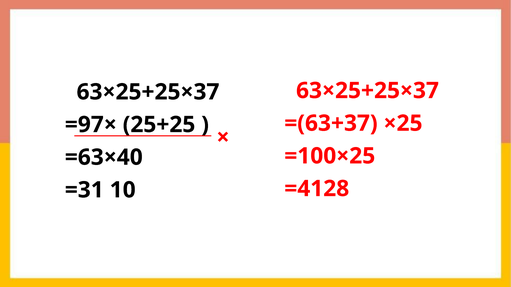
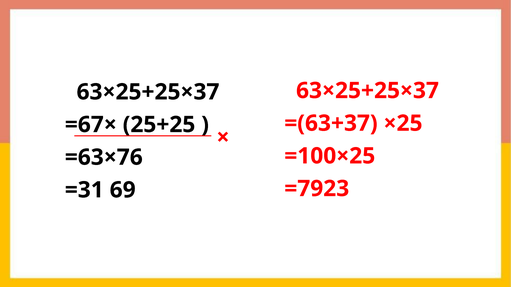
=97×: =97× -> =67×
=63×40: =63×40 -> =63×76
=4128: =4128 -> =7923
10: 10 -> 69
